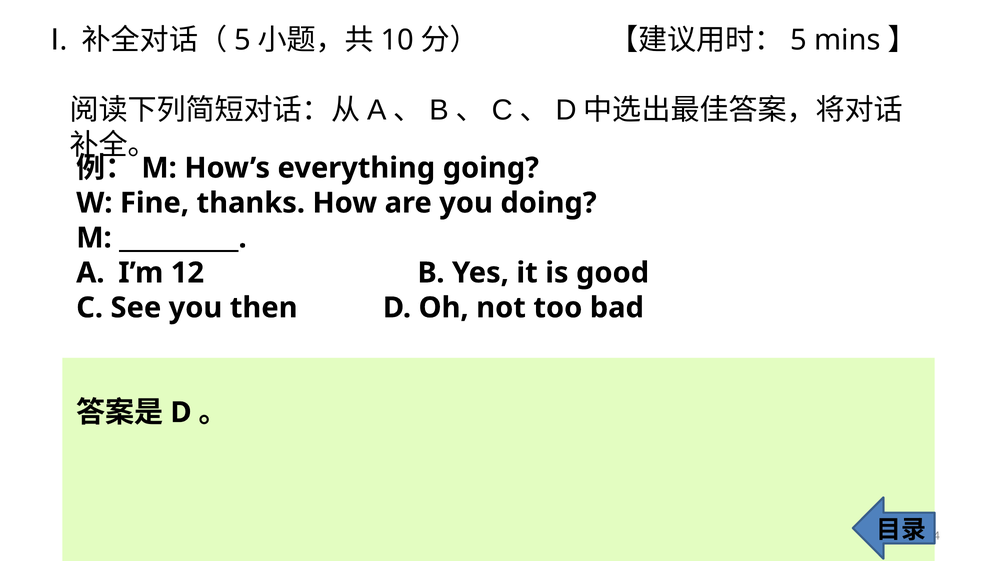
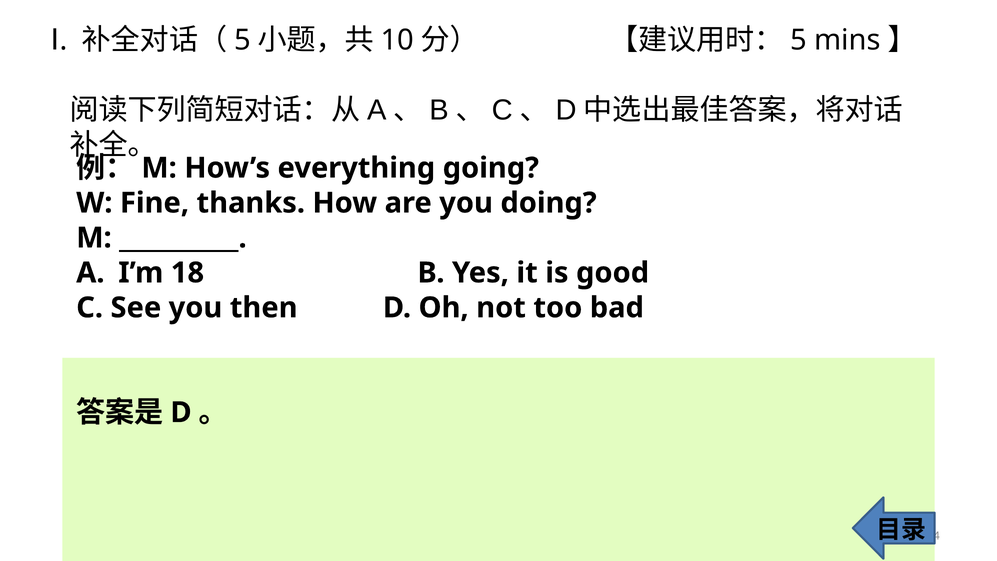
12: 12 -> 18
